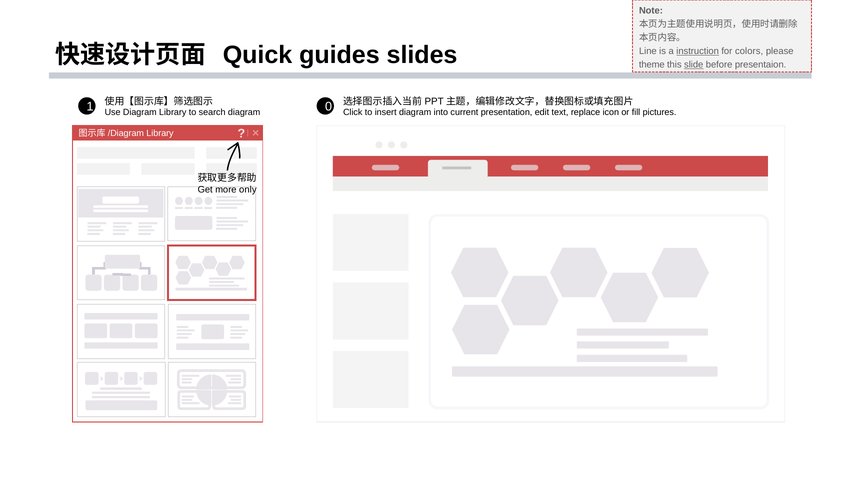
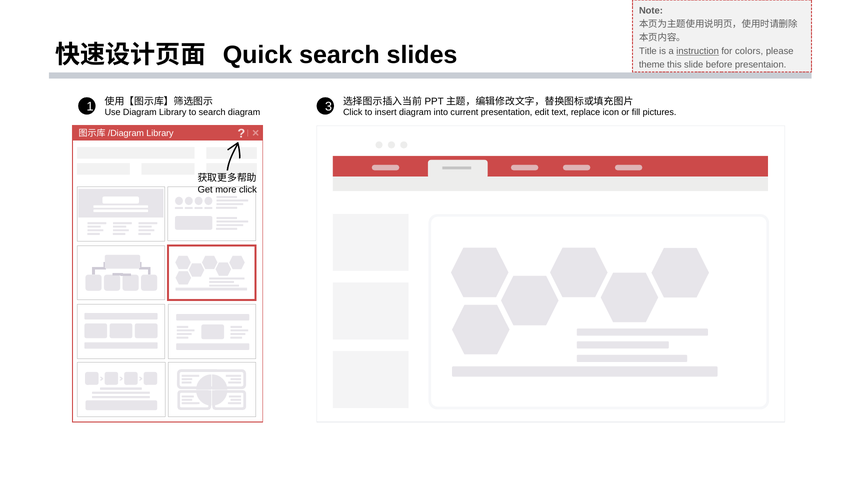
Quick guides: guides -> search
Line: Line -> Title
slide underline: present -> none
0: 0 -> 3
more only: only -> click
